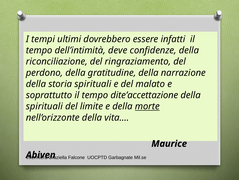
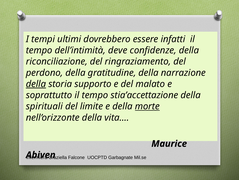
della at (36, 84) underline: none -> present
storia spirituali: spirituali -> supporto
dite’accettazione: dite’accettazione -> stia’accettazione
